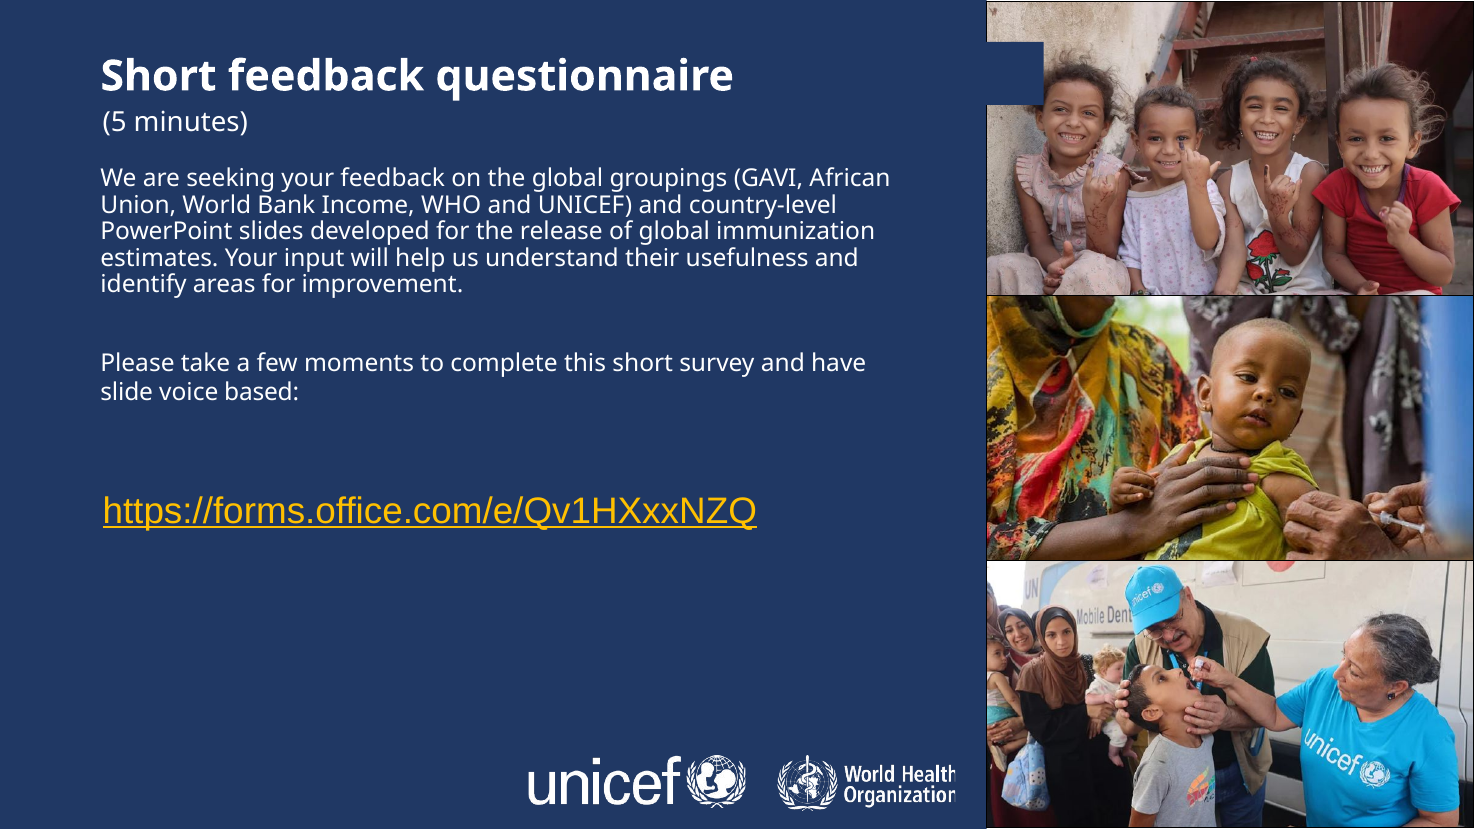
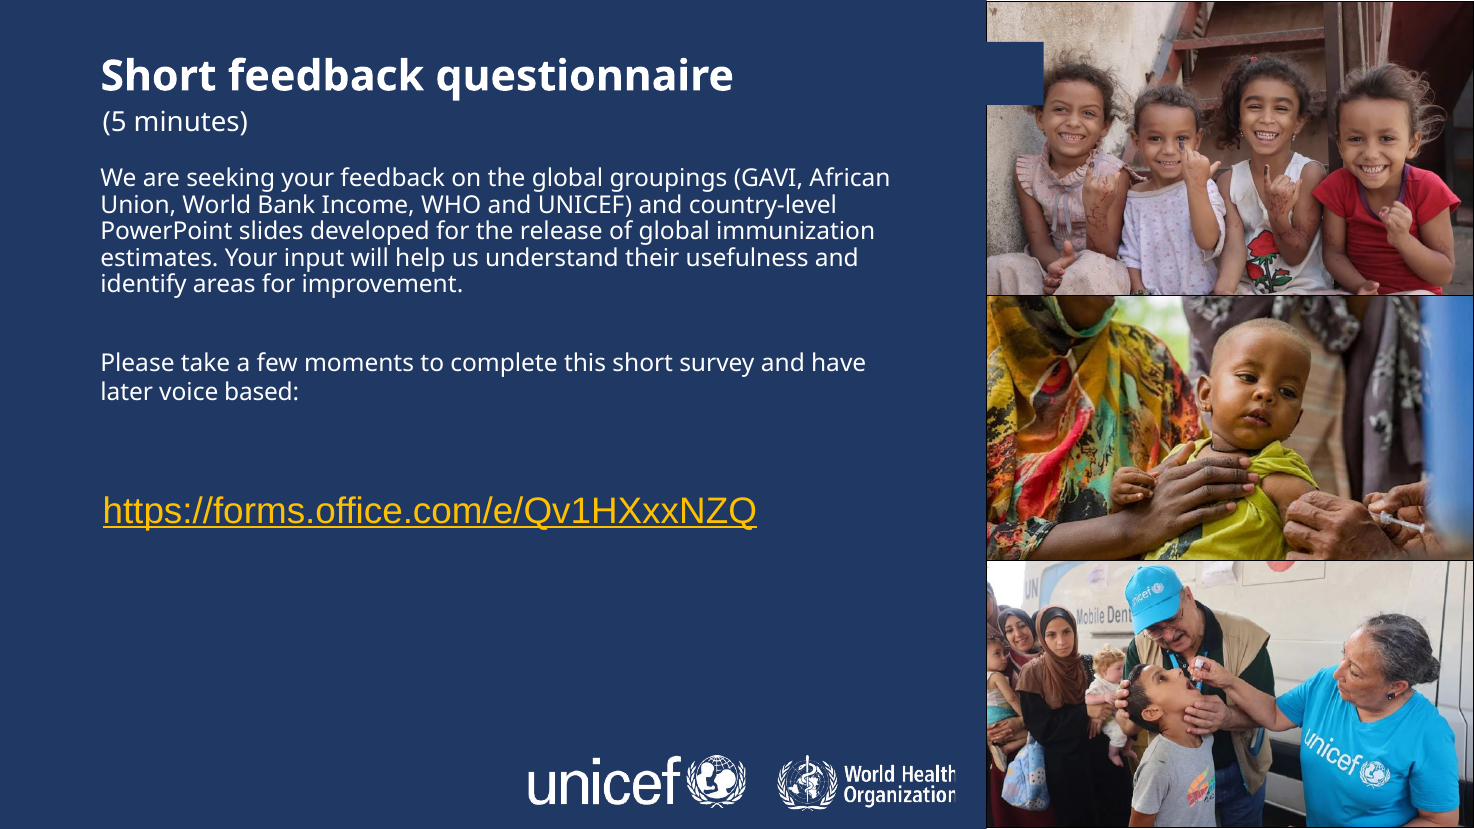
slide: slide -> later
